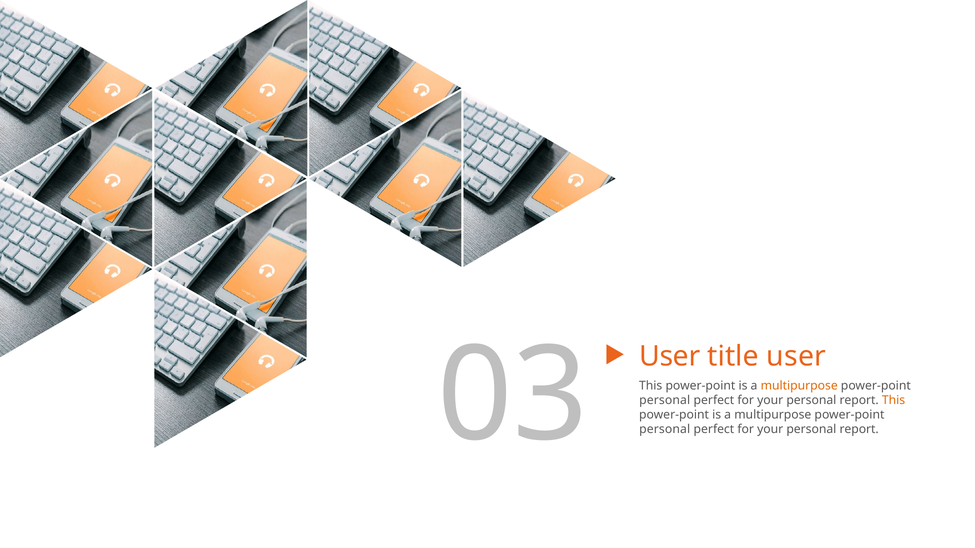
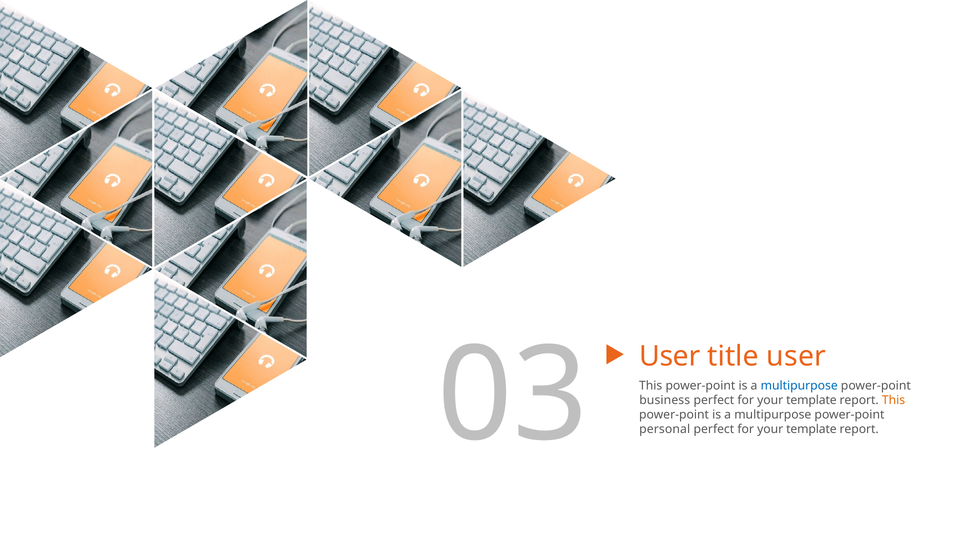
multipurpose at (799, 386) colour: orange -> blue
personal at (665, 401): personal -> business
personal at (811, 401): personal -> template
personal at (811, 430): personal -> template
